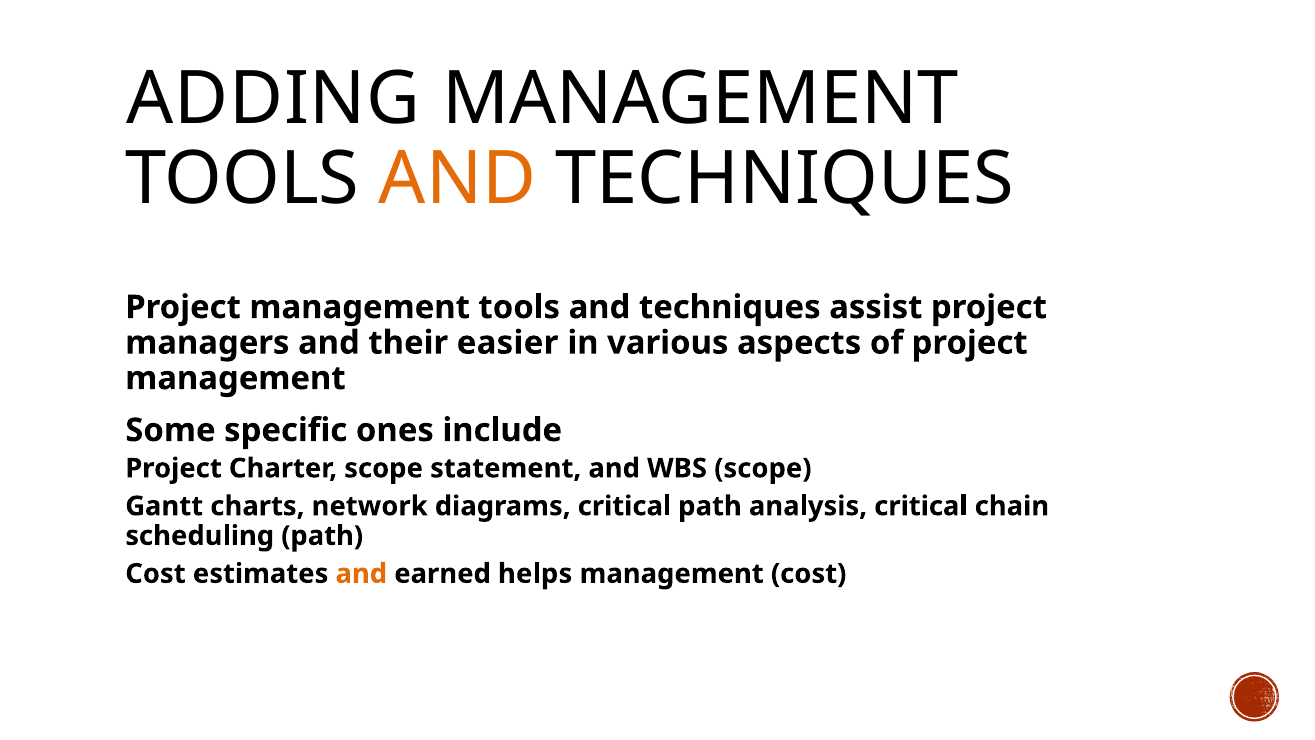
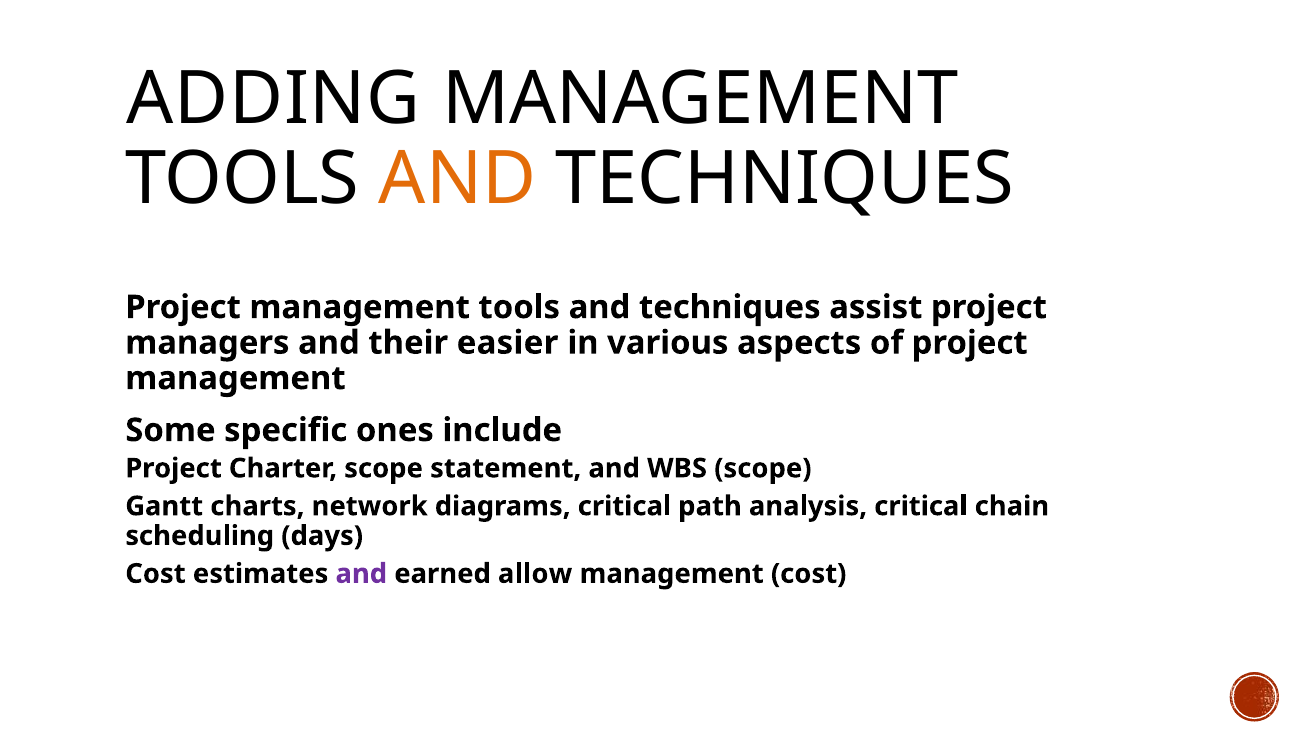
scheduling path: path -> days
and at (361, 573) colour: orange -> purple
helps: helps -> allow
